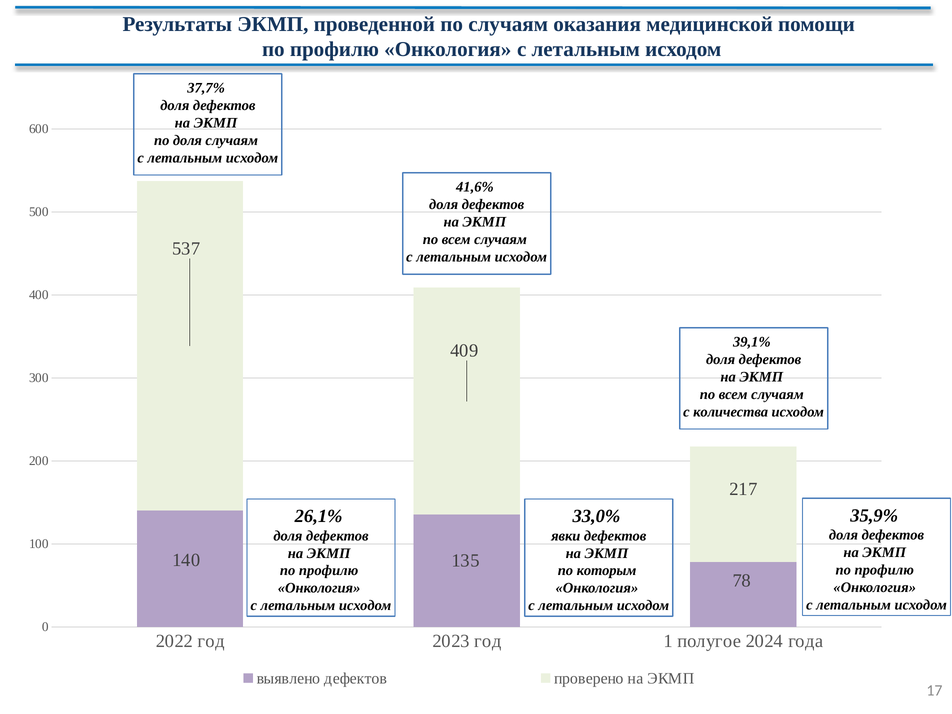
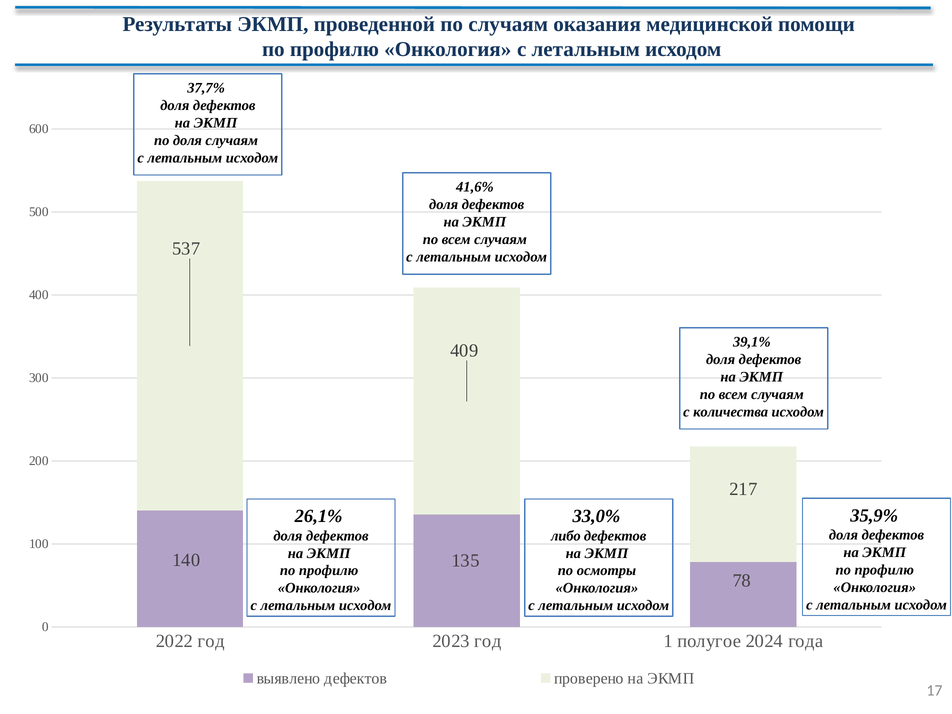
явки: явки -> либо
которым: которым -> осмотры
